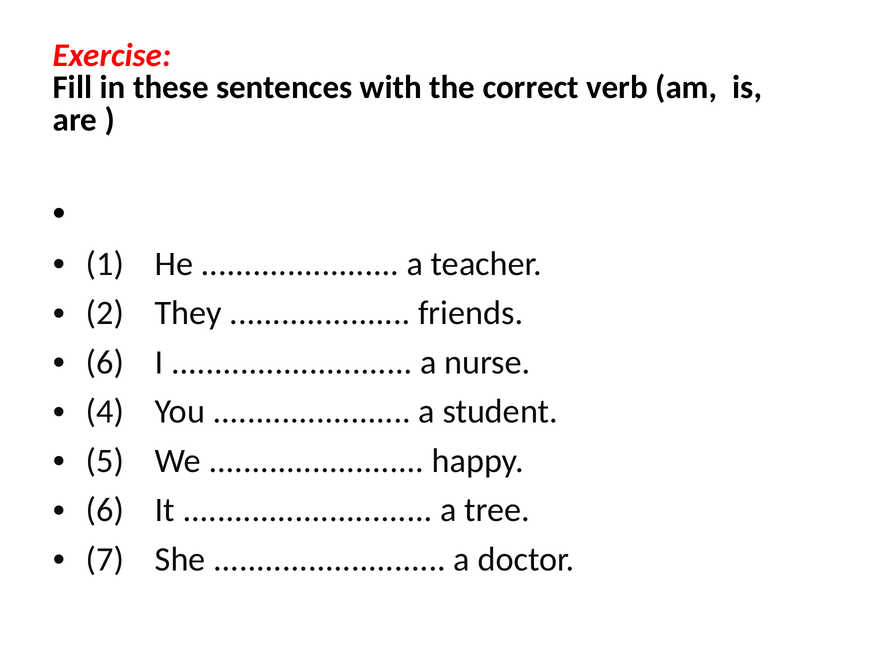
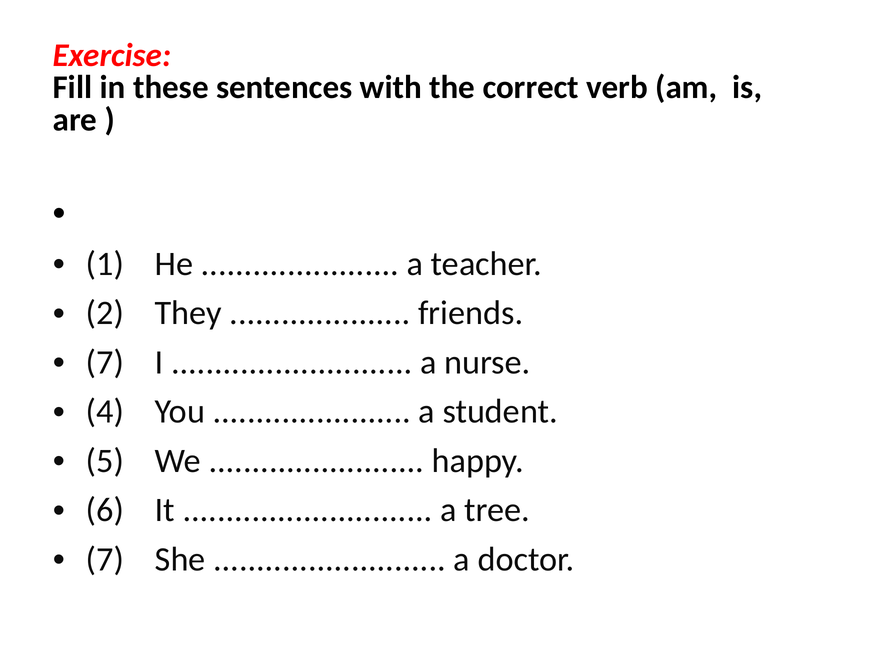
6 at (105, 362): 6 -> 7
